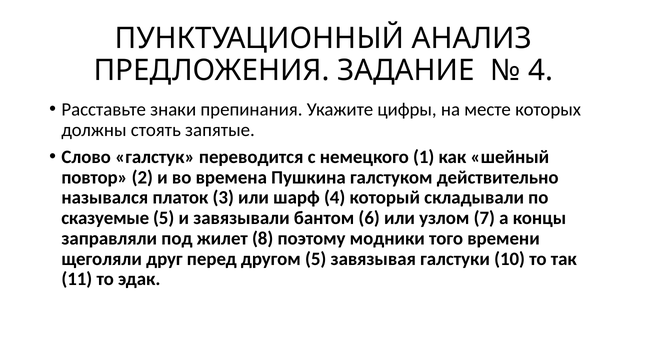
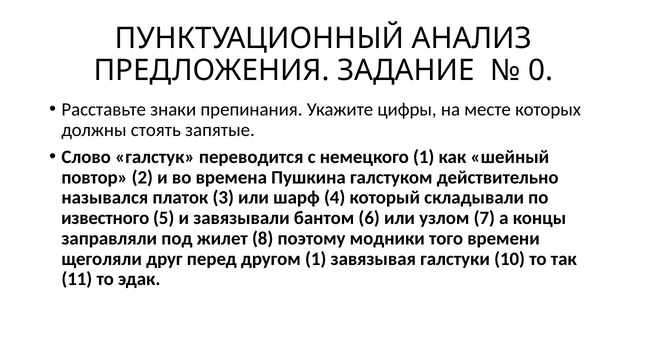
4 at (541, 70): 4 -> 0
сказуемые: сказуемые -> известного
другом 5: 5 -> 1
